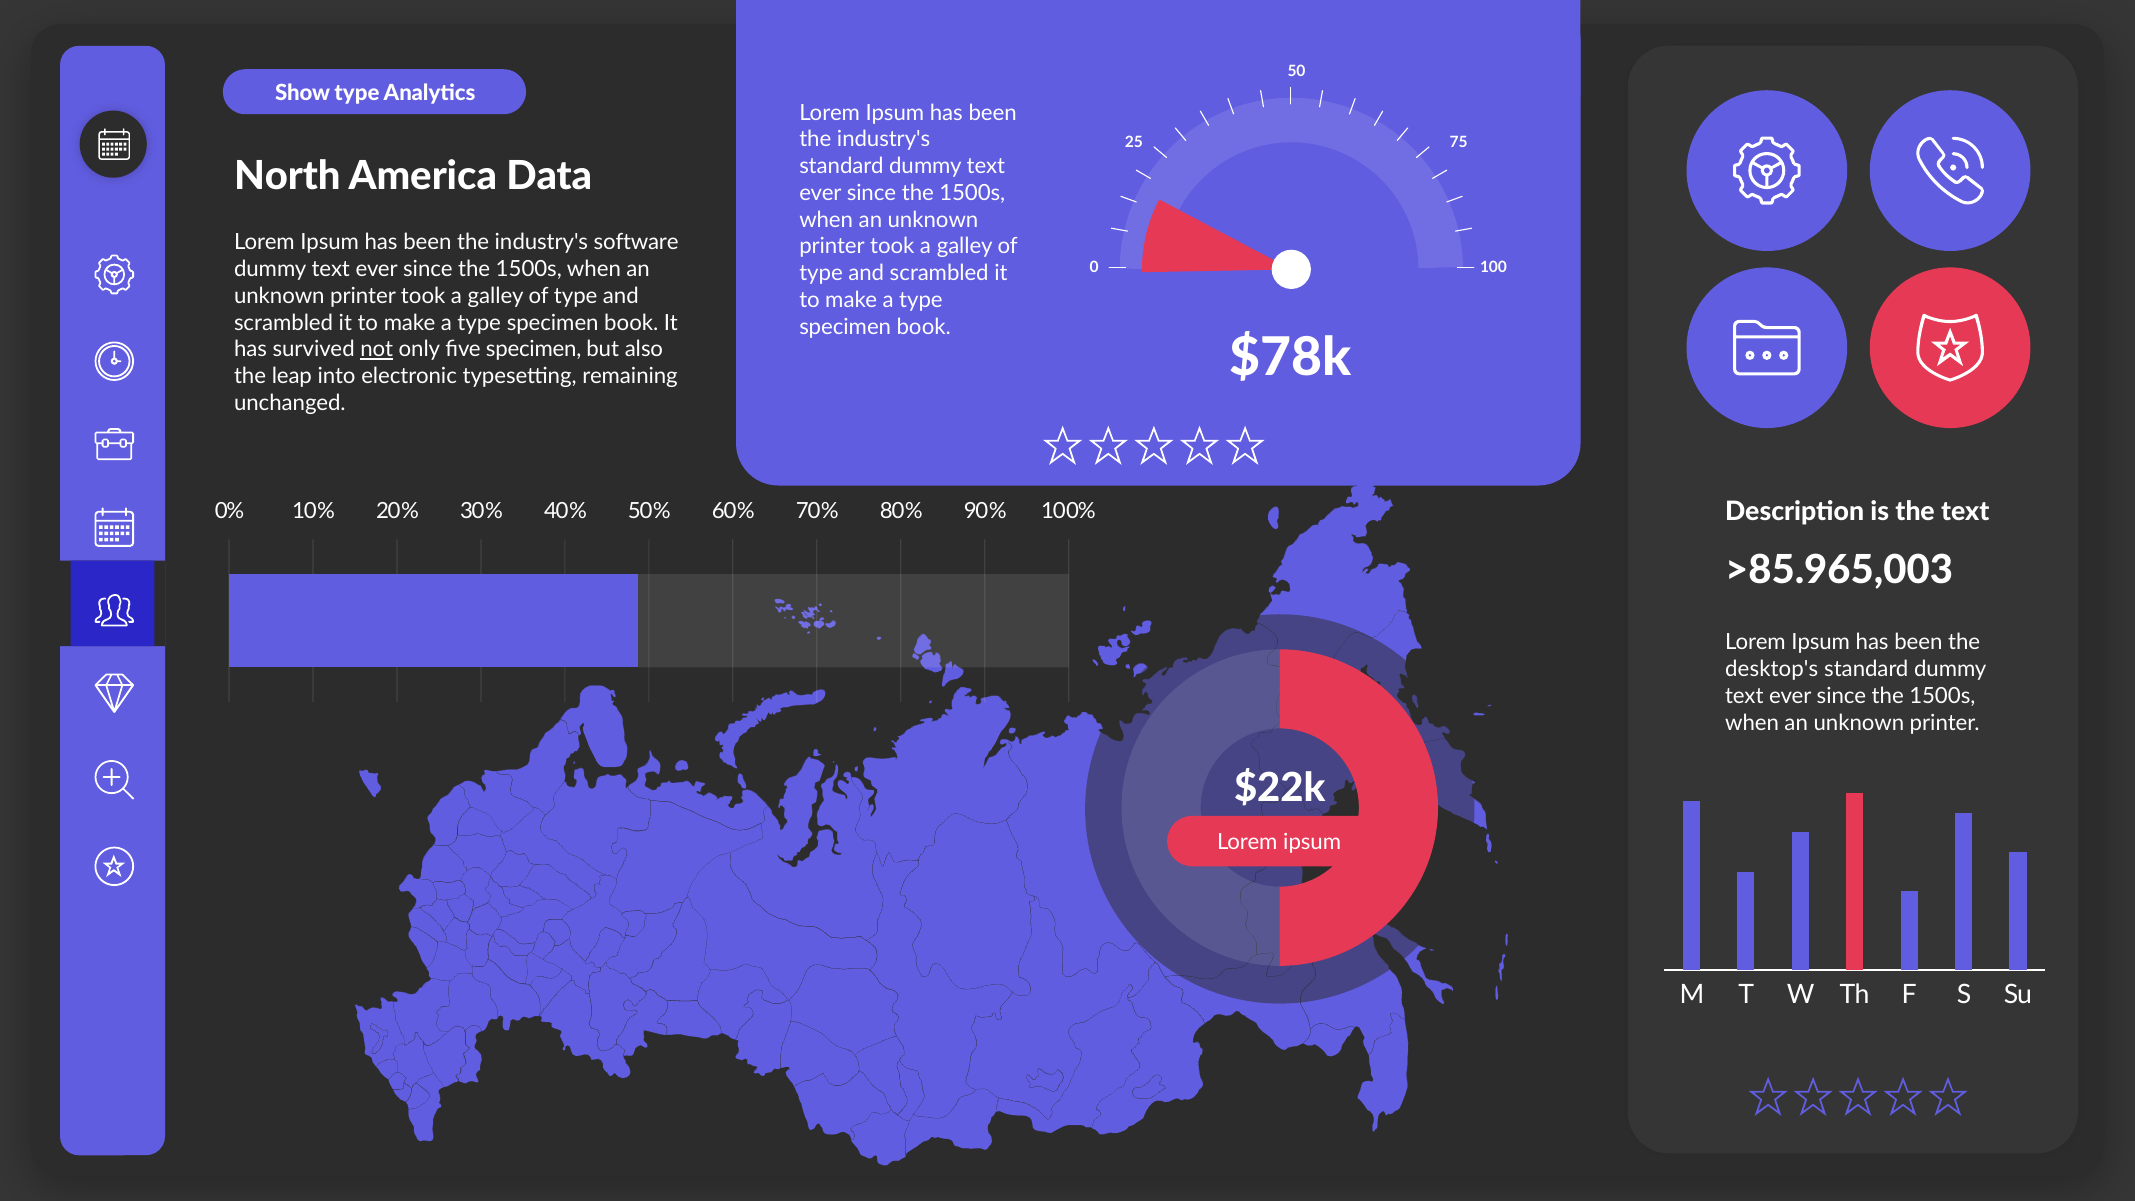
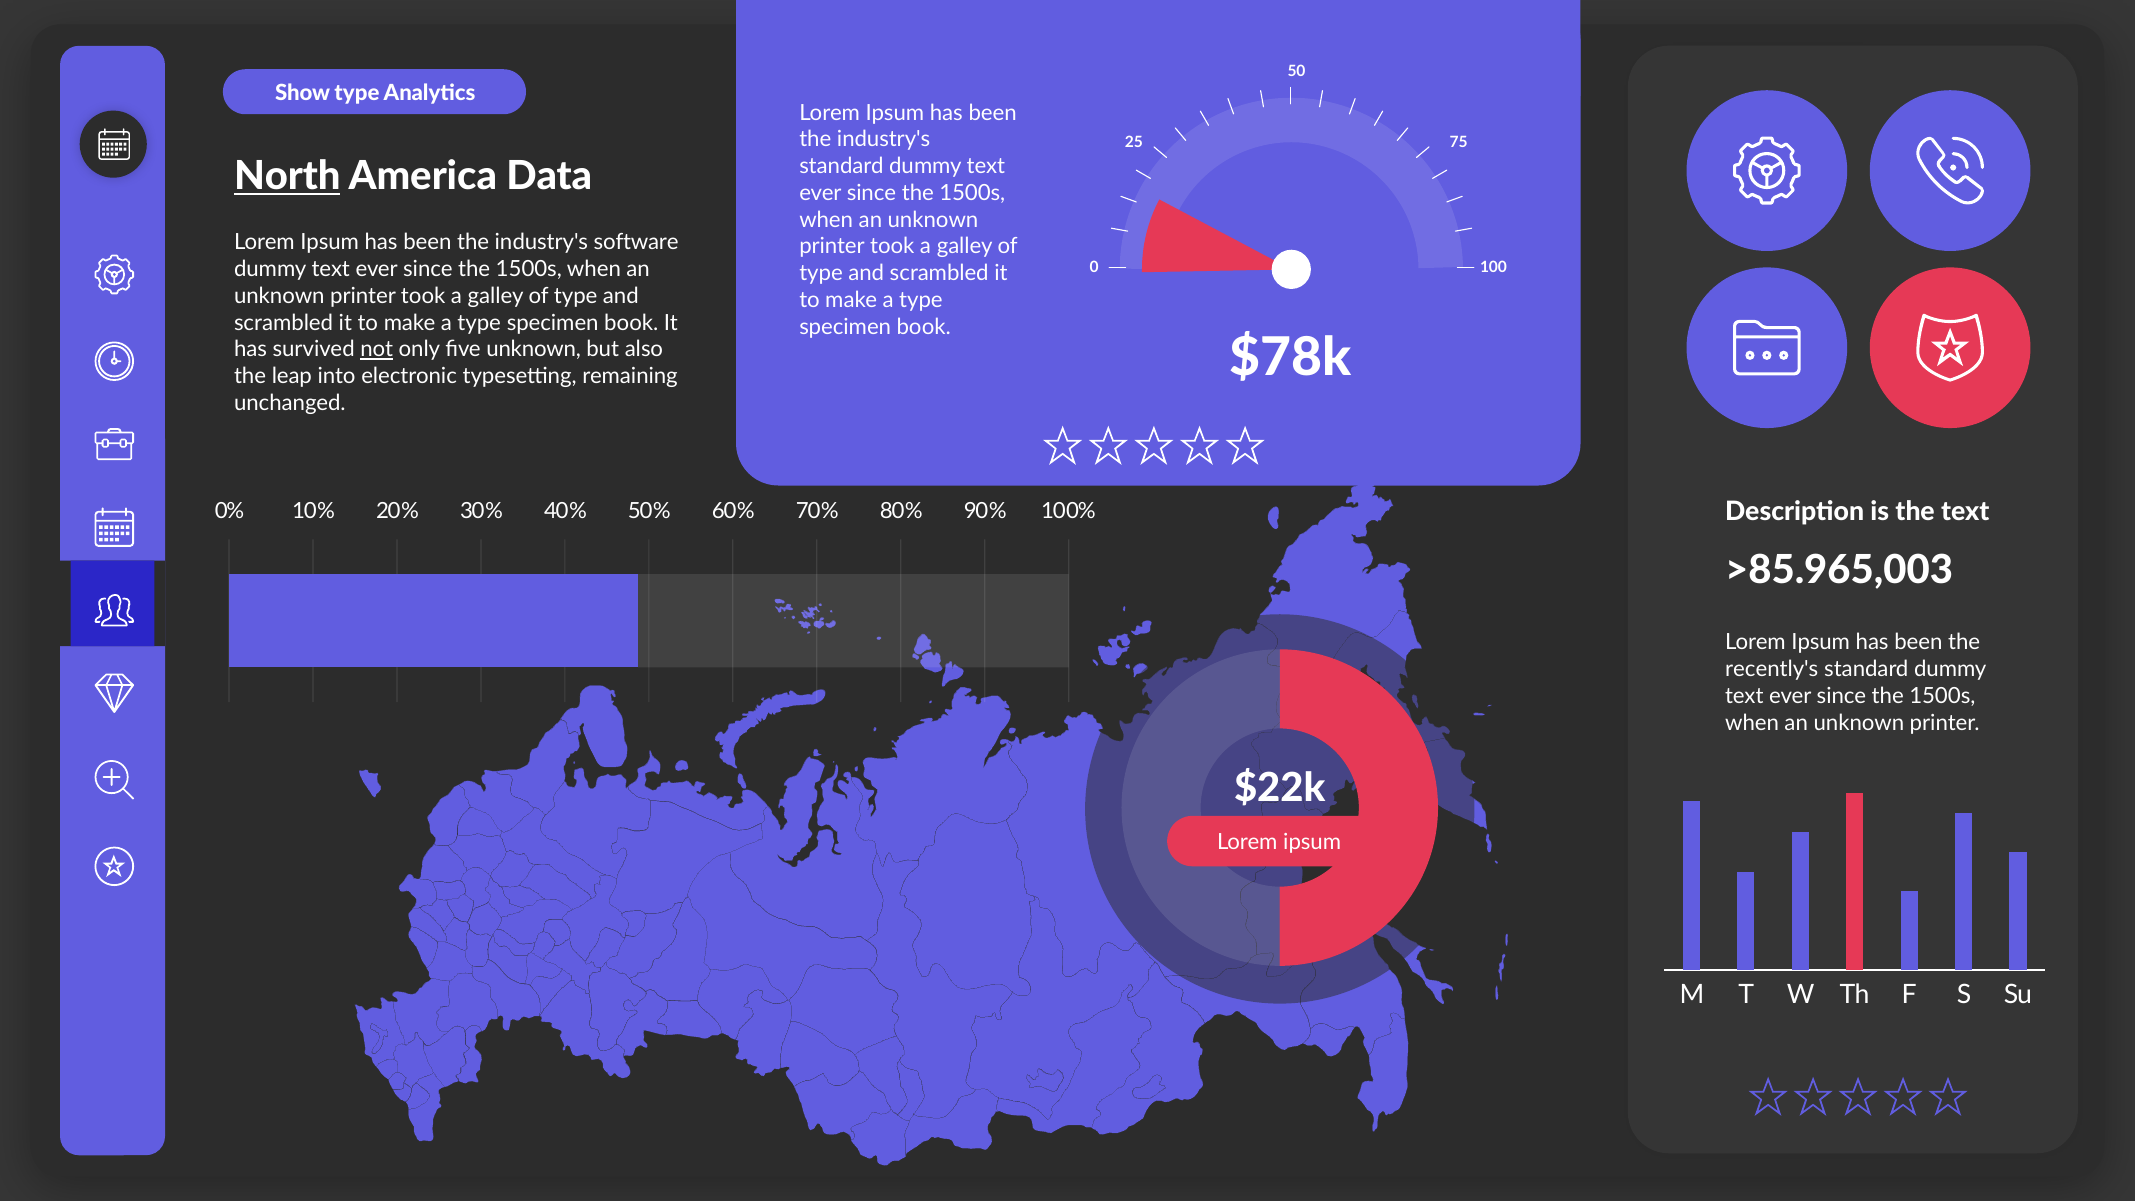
North underline: none -> present
five specimen: specimen -> unknown
desktop's: desktop's -> recently's
